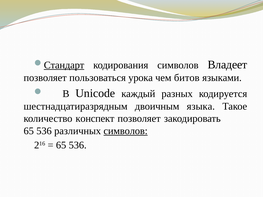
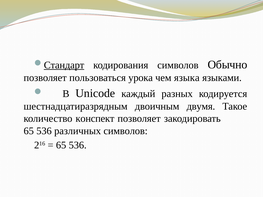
Владеет: Владеет -> Обычно
битов: битов -> языка
языка: языка -> двумя
символов at (126, 131) underline: present -> none
